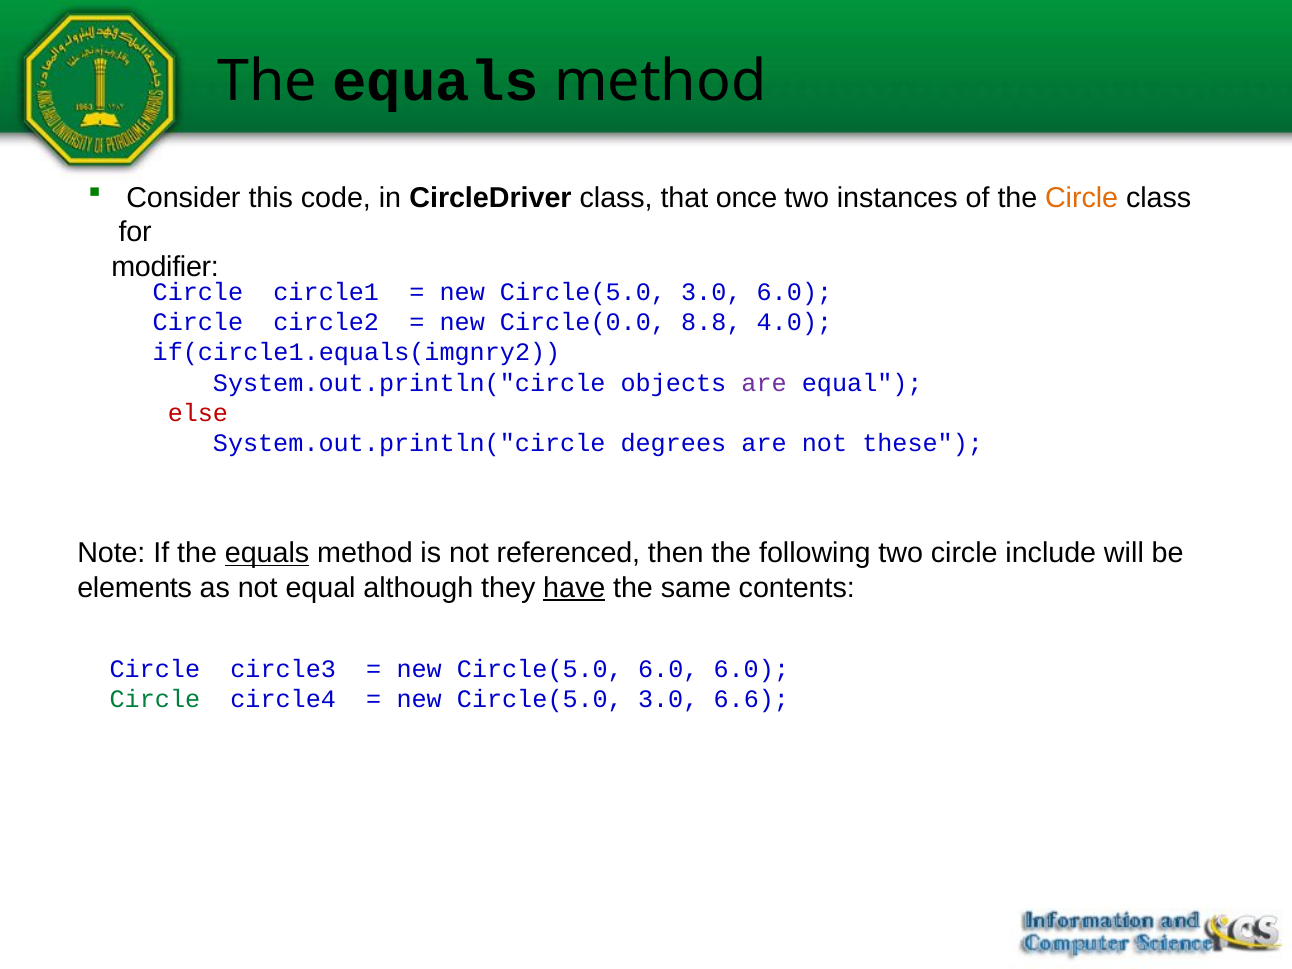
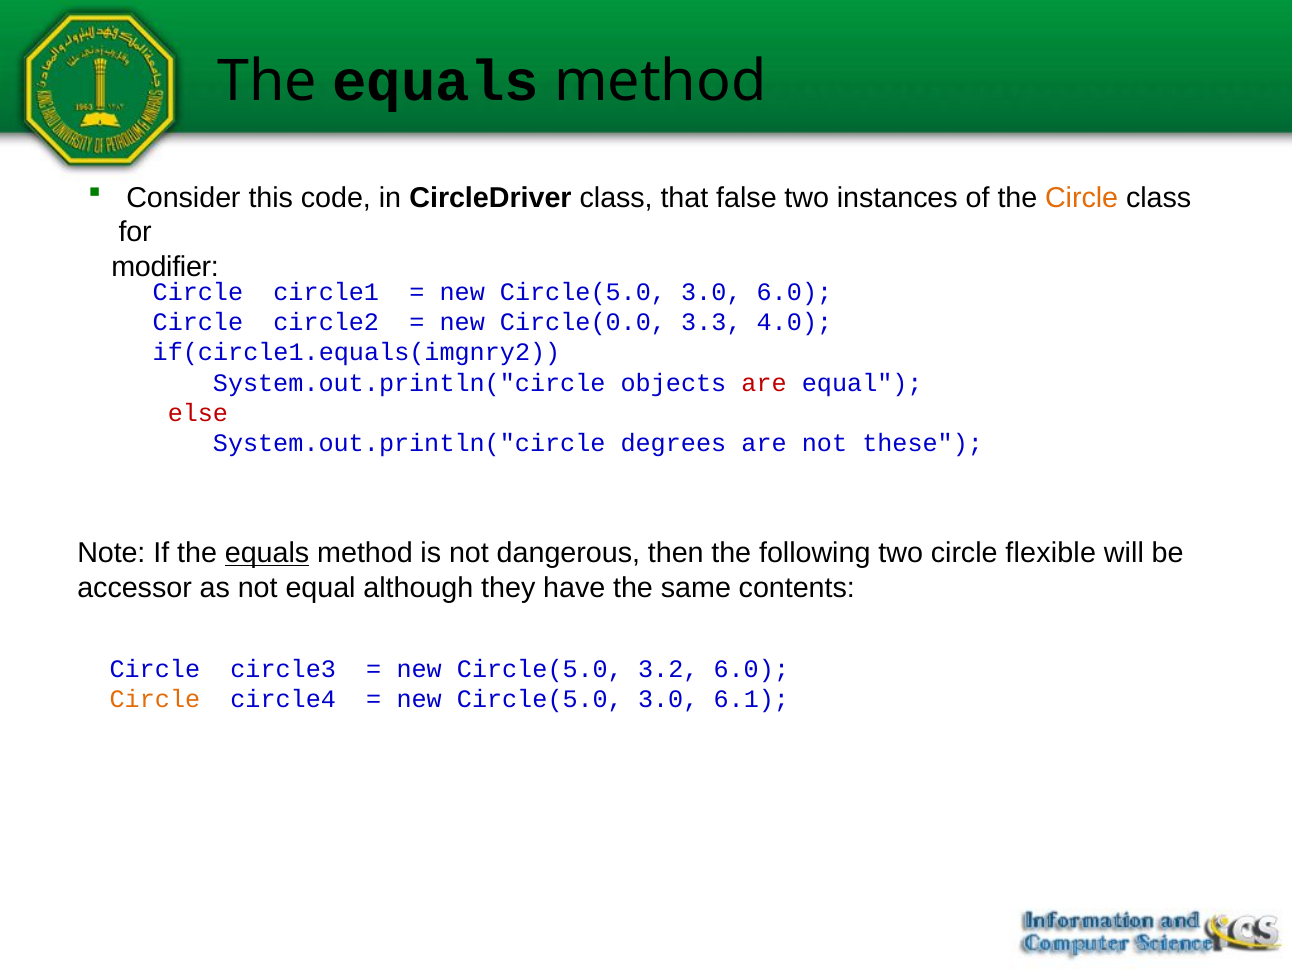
once: once -> false
8.8: 8.8 -> 3.3
are at (764, 383) colour: purple -> red
referenced: referenced -> dangerous
include: include -> flexible
elements: elements -> accessor
have underline: present -> none
Circle(5.0 6.0: 6.0 -> 3.2
Circle at (155, 699) colour: green -> orange
6.6: 6.6 -> 6.1
